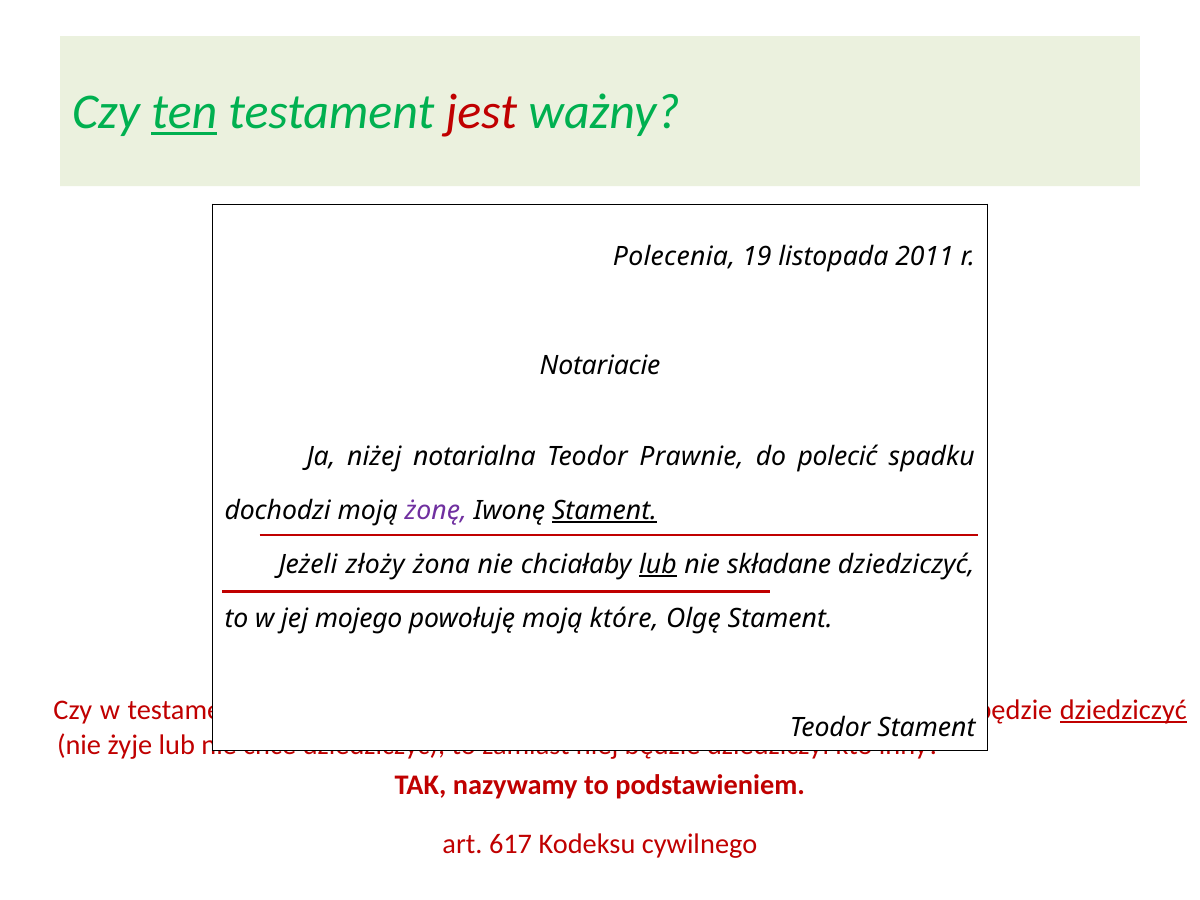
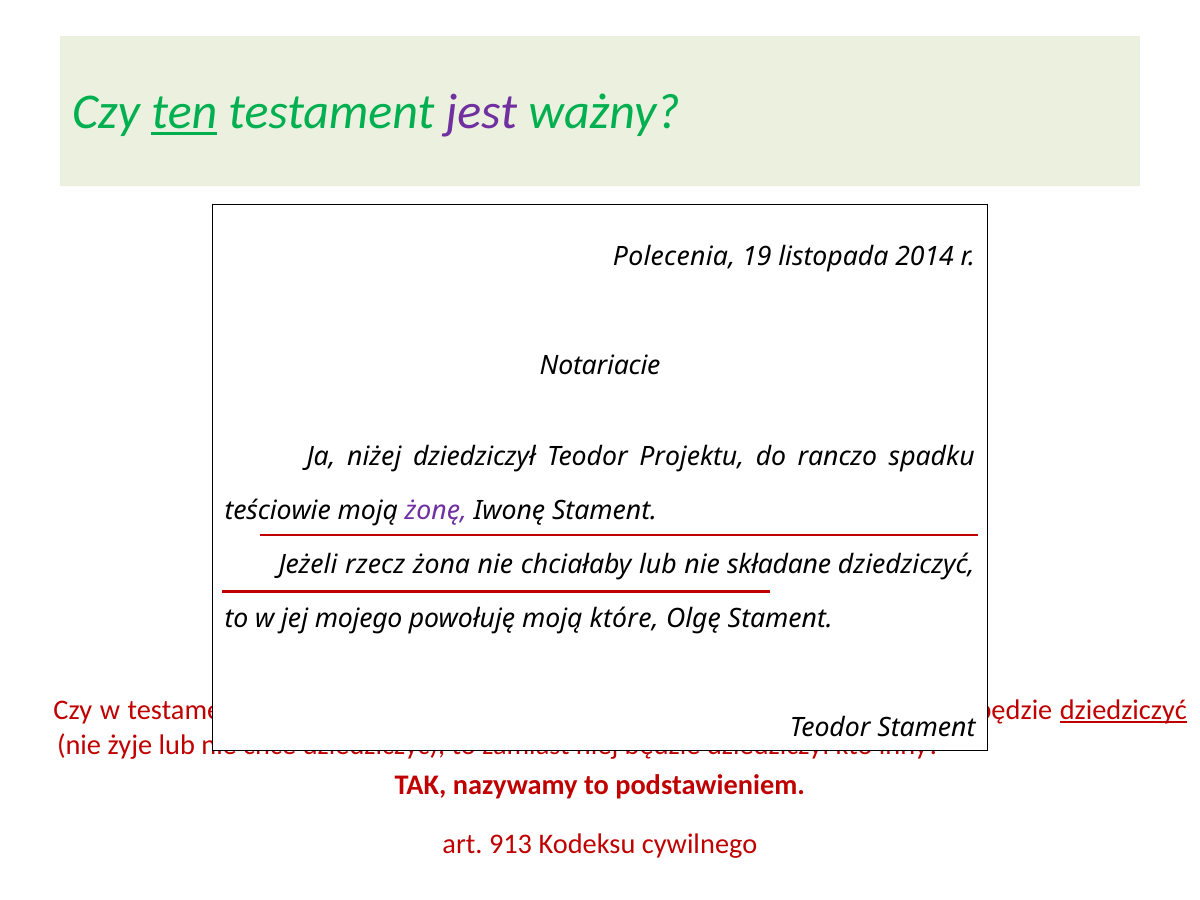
jest colour: red -> purple
2011: 2011 -> 2014
niżej notarialna: notarialna -> dziedziczył
Prawnie: Prawnie -> Projektu
polecić: polecić -> ranczo
dochodzi: dochodzi -> teściowie
Stament at (605, 511) underline: present -> none
złoży: złoży -> rzecz
lub at (658, 565) underline: present -> none
617: 617 -> 913
